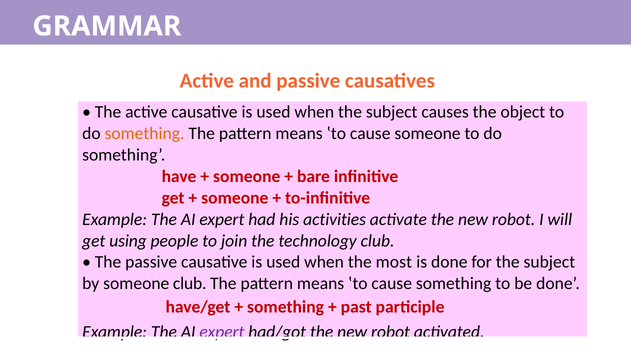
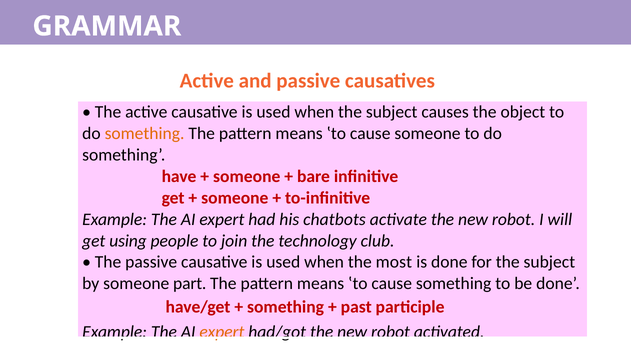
activities: activities -> chatbots
someone club: club -> part
expert at (222, 332) colour: purple -> orange
